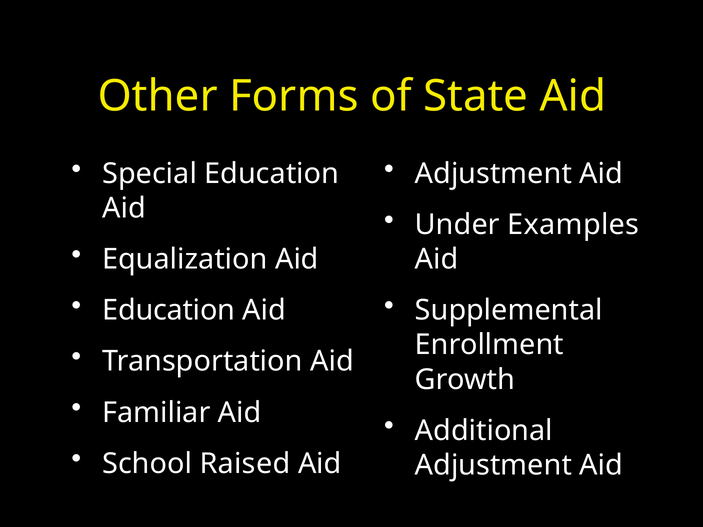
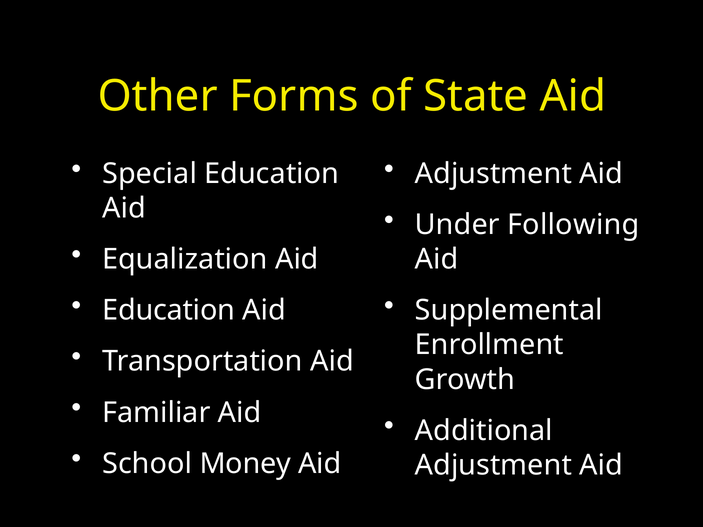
Examples: Examples -> Following
Raised: Raised -> Money
